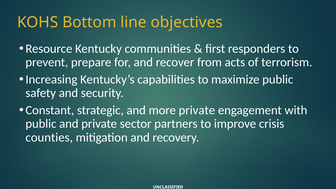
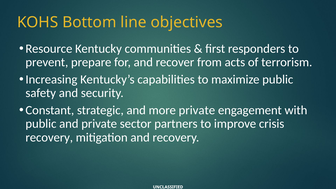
counties at (49, 137): counties -> recovery
